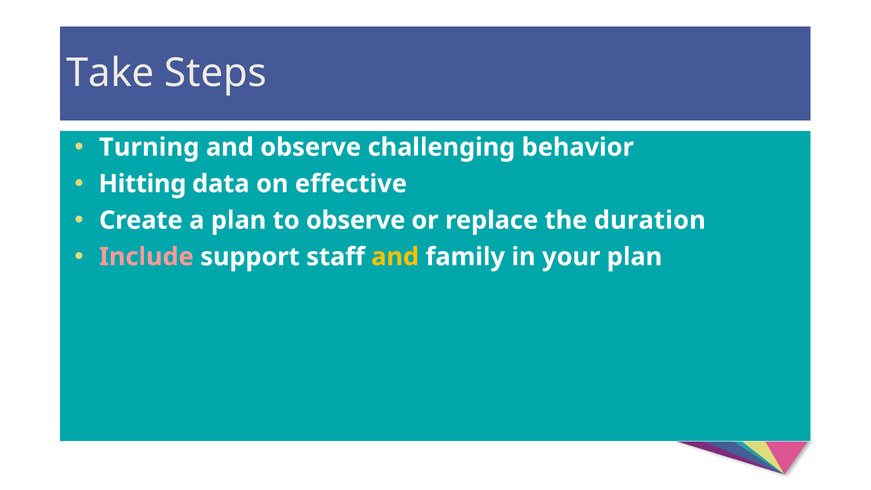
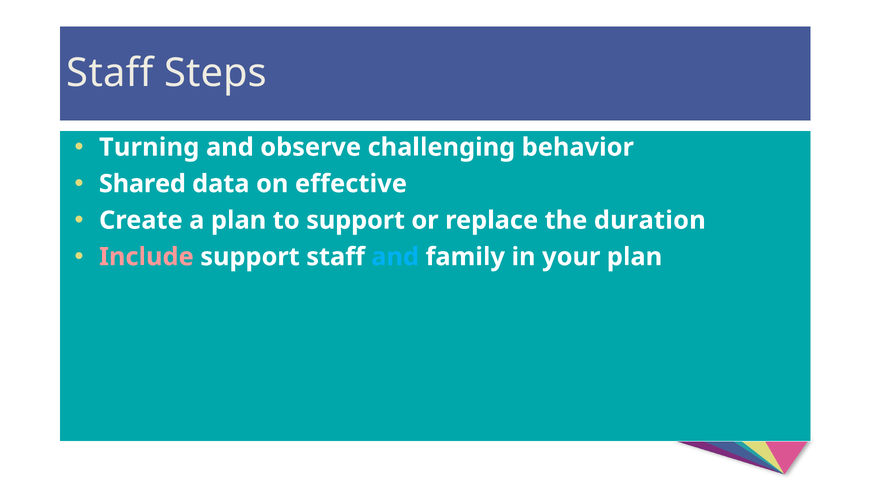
Take at (110, 73): Take -> Staff
Hitting: Hitting -> Shared
to observe: observe -> support
and at (395, 257) colour: yellow -> light blue
